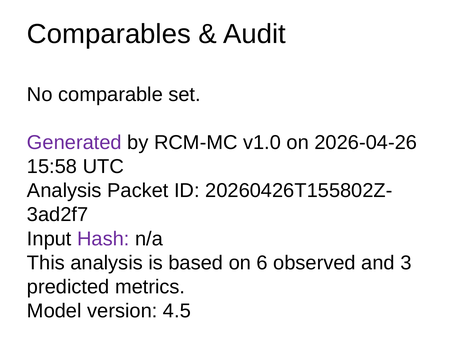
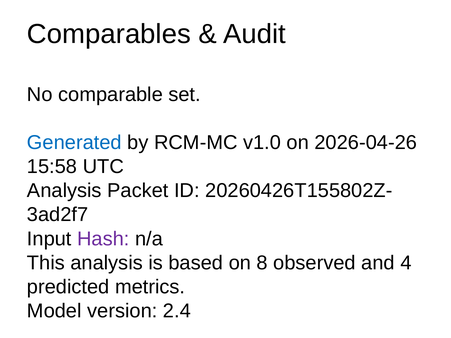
Generated colour: purple -> blue
6: 6 -> 8
3: 3 -> 4
4.5: 4.5 -> 2.4
